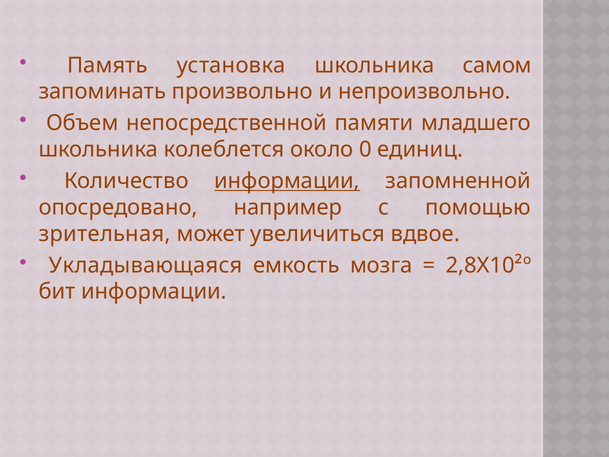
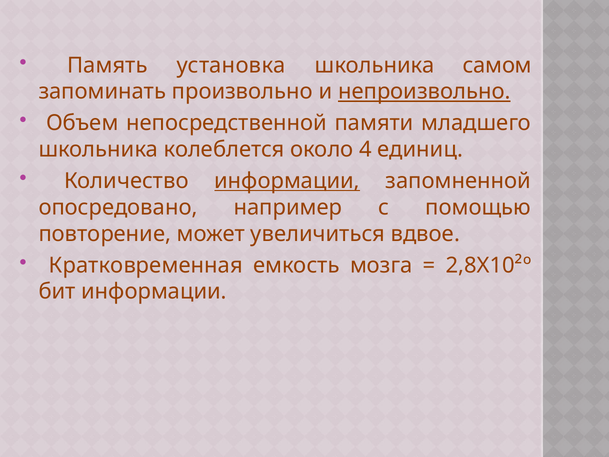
непроизвольно underline: none -> present
0: 0 -> 4
зрительная: зрительная -> повторение
Укладывающаяся: Укладывающаяся -> Кратковременная
